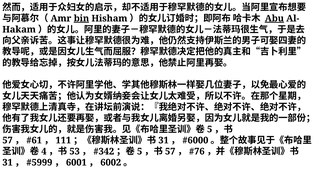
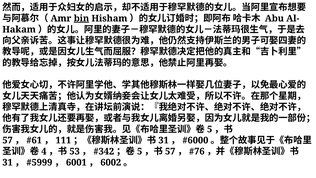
Abu underline: present -> none
